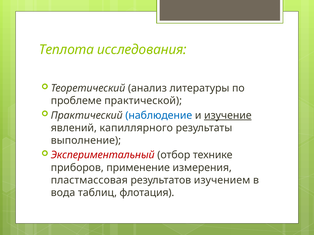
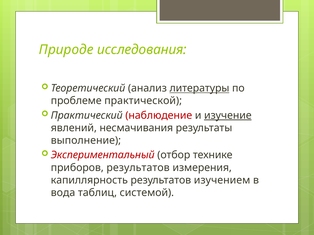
Теплота: Теплота -> Природе
литературы underline: none -> present
наблюдение colour: blue -> red
капиллярного: капиллярного -> несмачивания
приборов применение: применение -> результатов
пластмассовая: пластмассовая -> капиллярность
флотация: флотация -> системой
